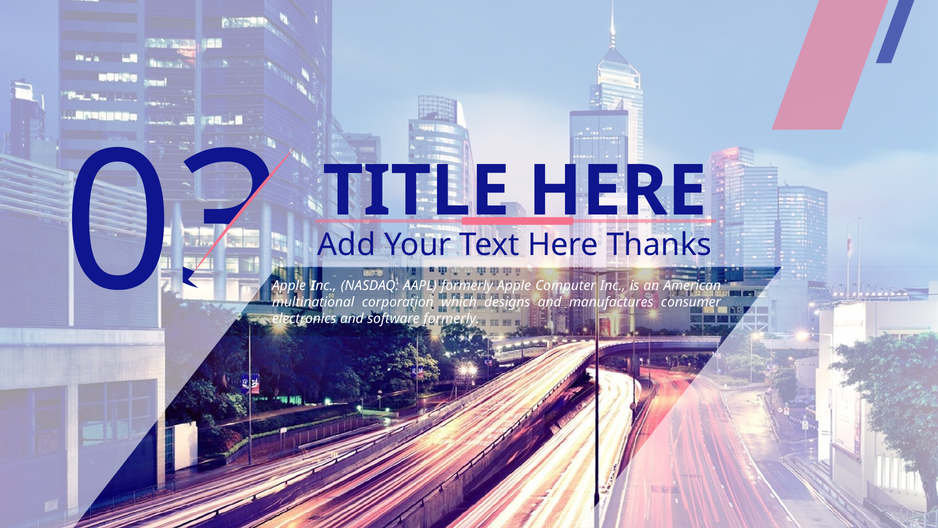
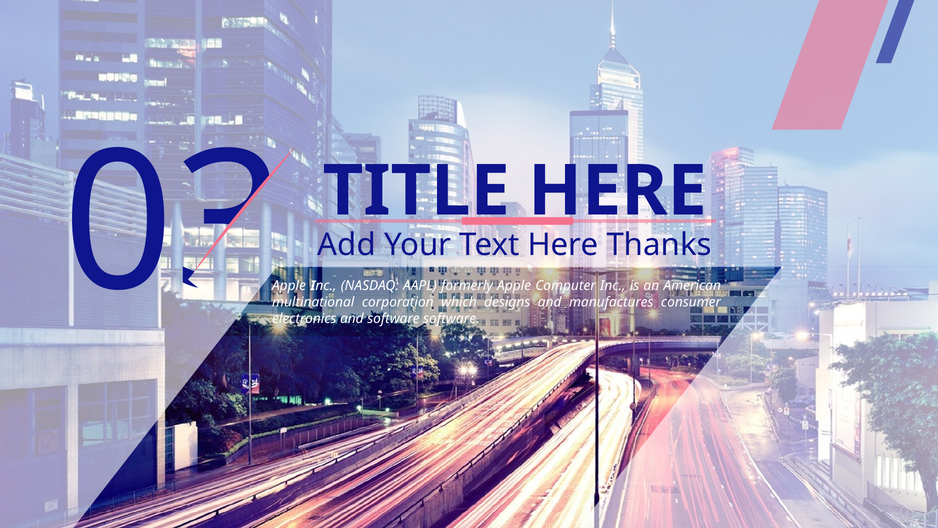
software formerly: formerly -> software
